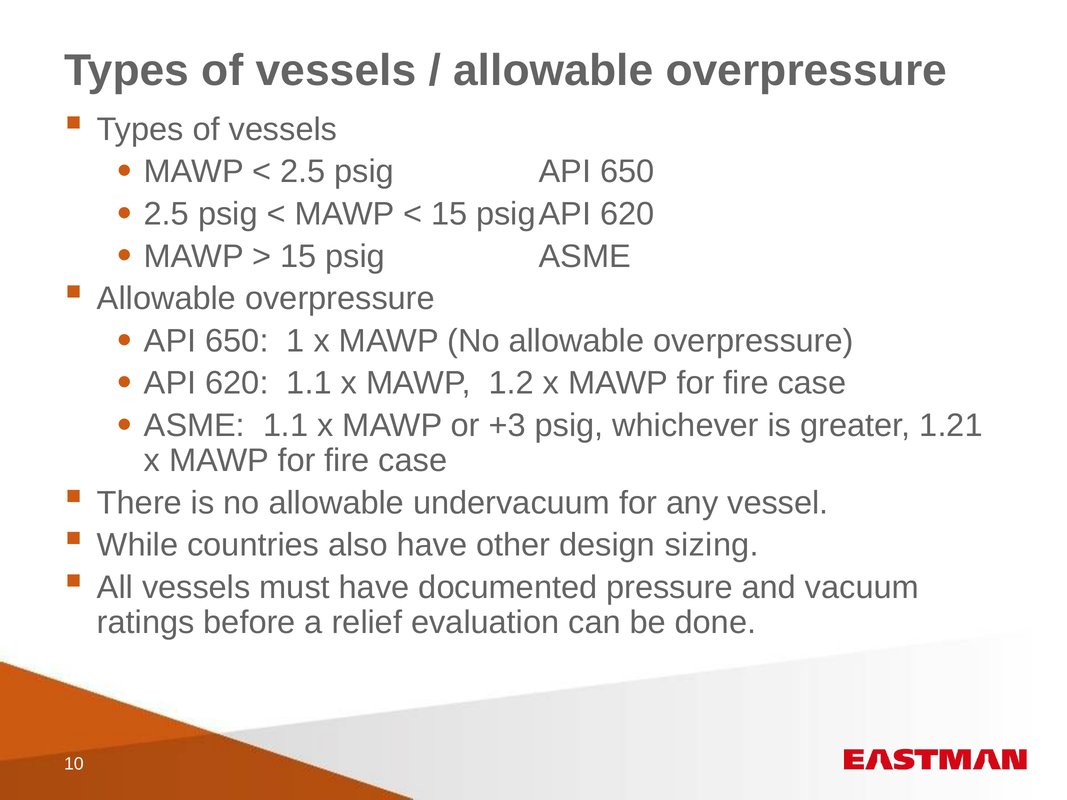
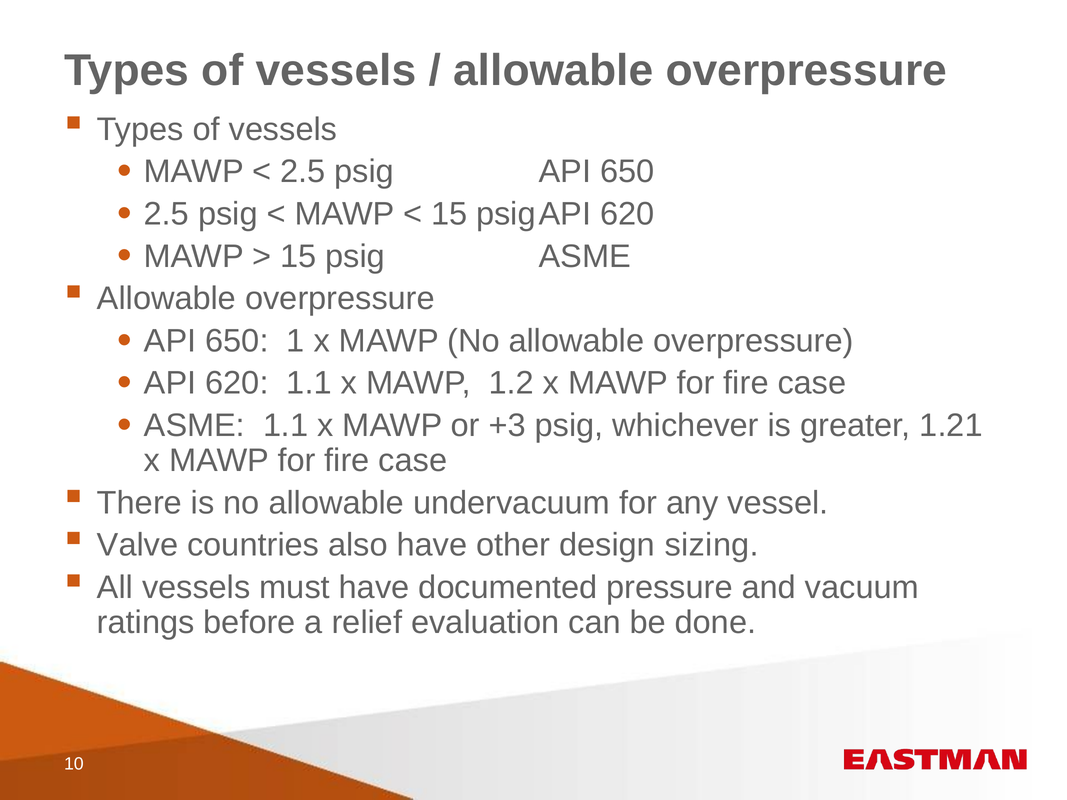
While: While -> Valve
